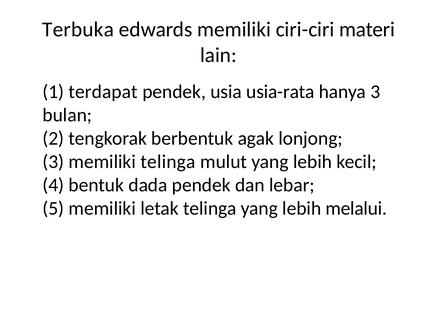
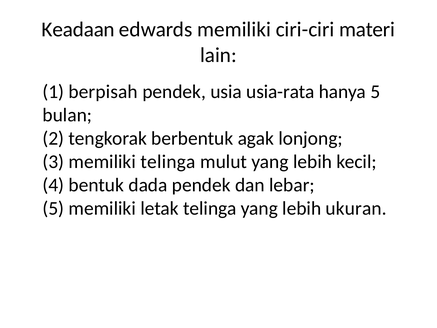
Terbuka: Terbuka -> Keadaan
terdapat: terdapat -> berpisah
hanya 3: 3 -> 5
melalui: melalui -> ukuran
